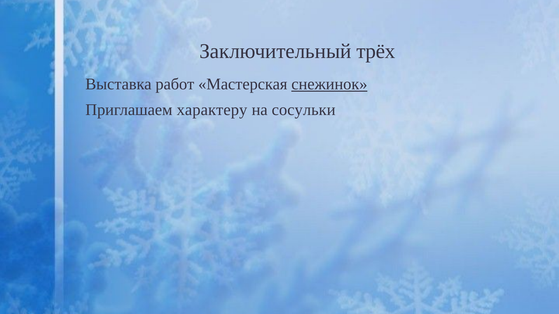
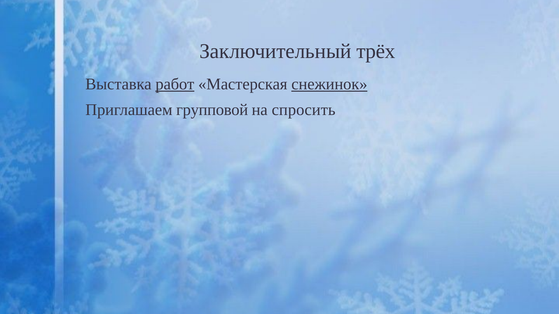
работ underline: none -> present
характеру: характеру -> групповой
сосульки: сосульки -> спросить
